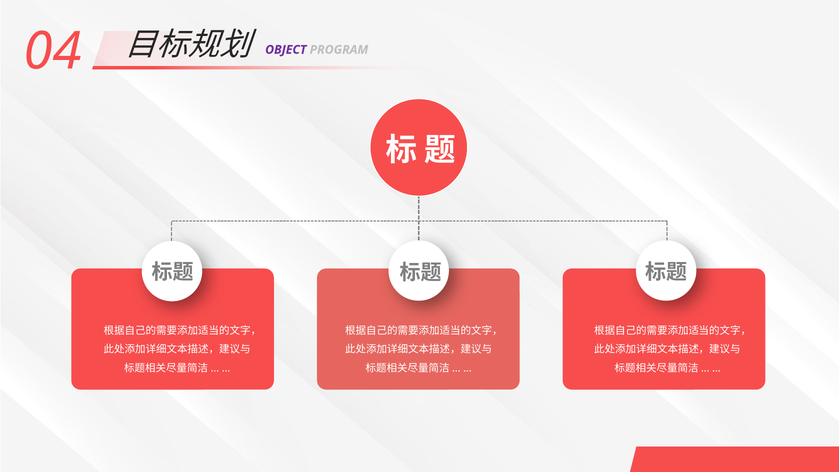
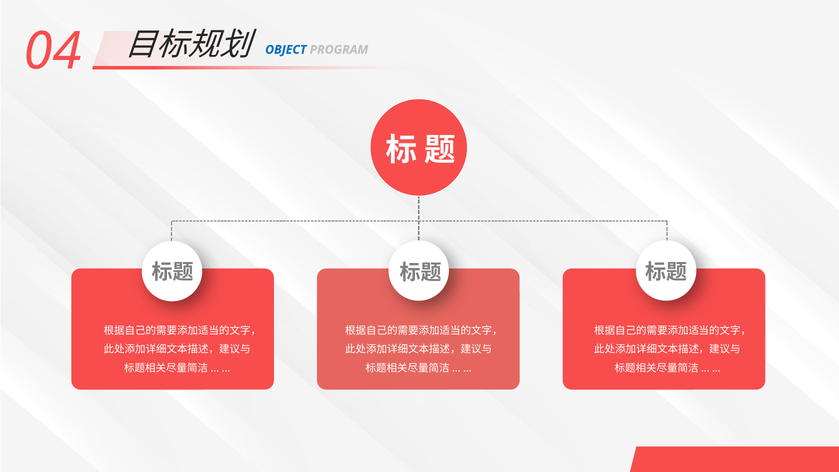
OBJECT colour: purple -> blue
